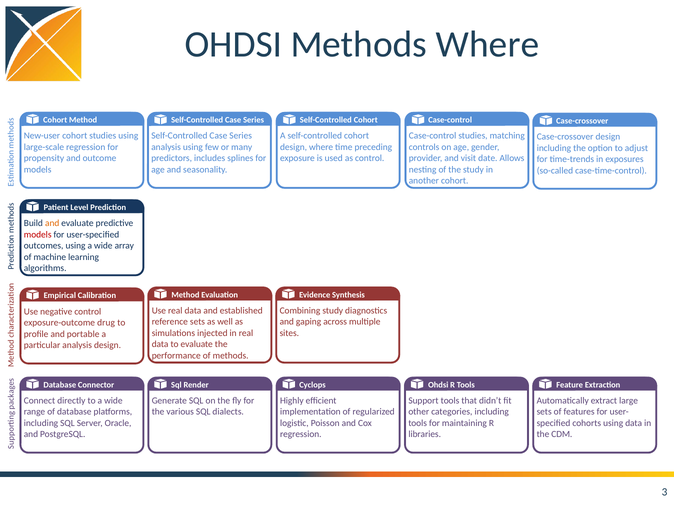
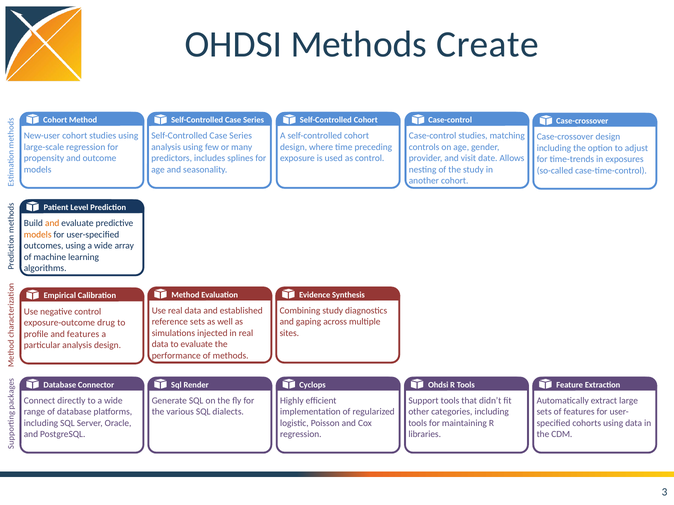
Methods Where: Where -> Create
models at (38, 235) colour: red -> orange
and portable: portable -> features
